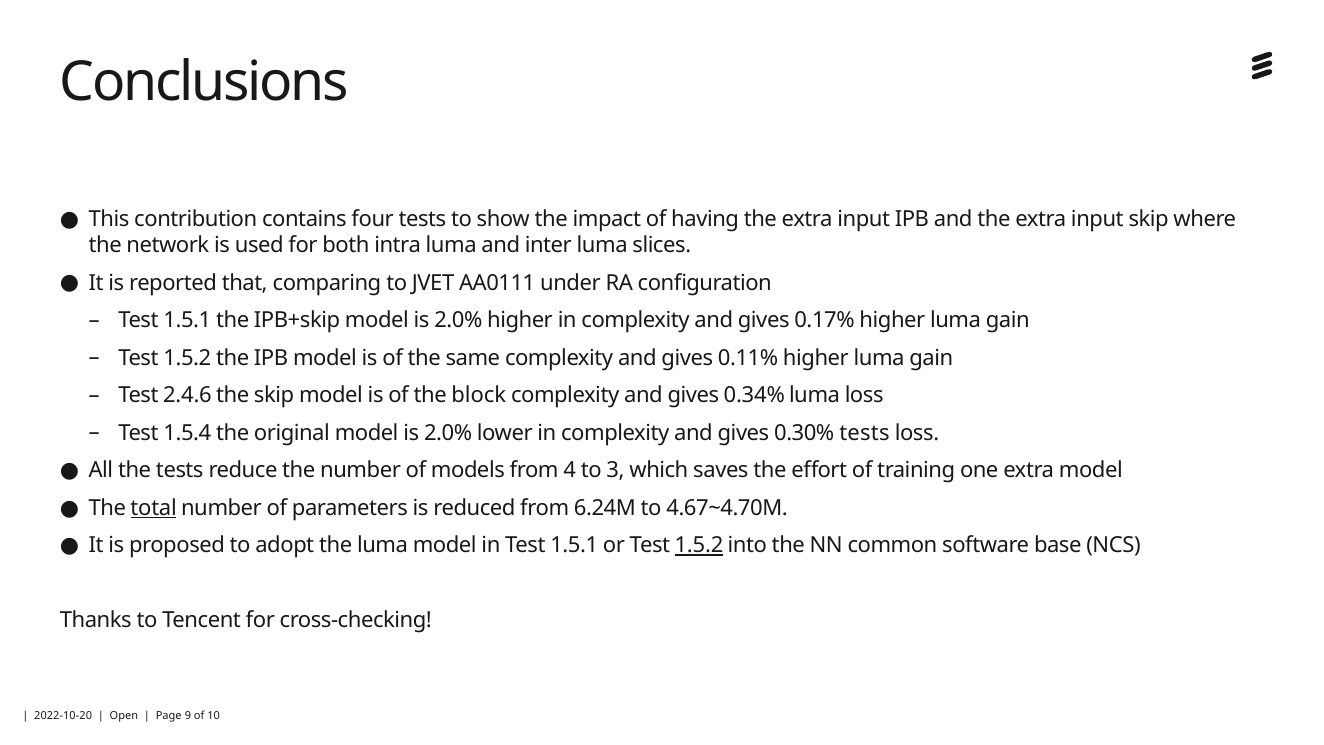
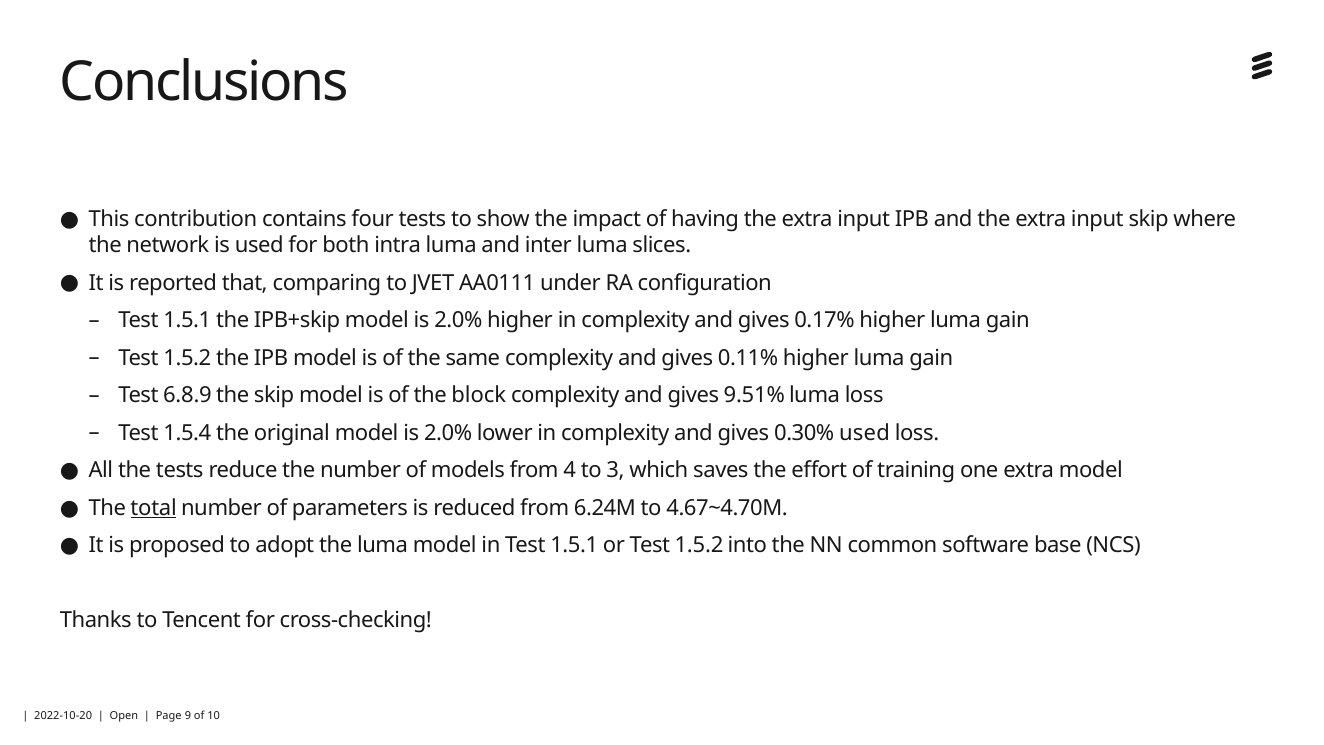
2.4.6: 2.4.6 -> 6.8.9
0.34%: 0.34% -> 9.51%
0.30% tests: tests -> used
1.5.2 at (699, 545) underline: present -> none
